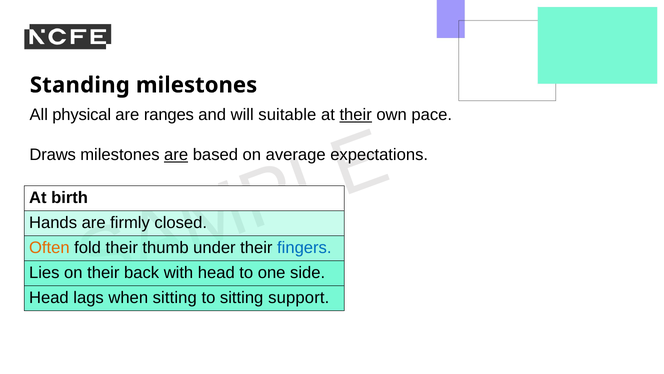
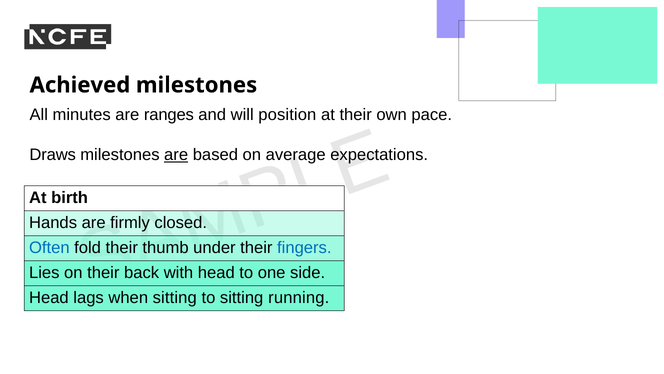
Standing: Standing -> Achieved
physical: physical -> minutes
suitable: suitable -> position
their at (356, 115) underline: present -> none
Often colour: orange -> blue
support: support -> running
